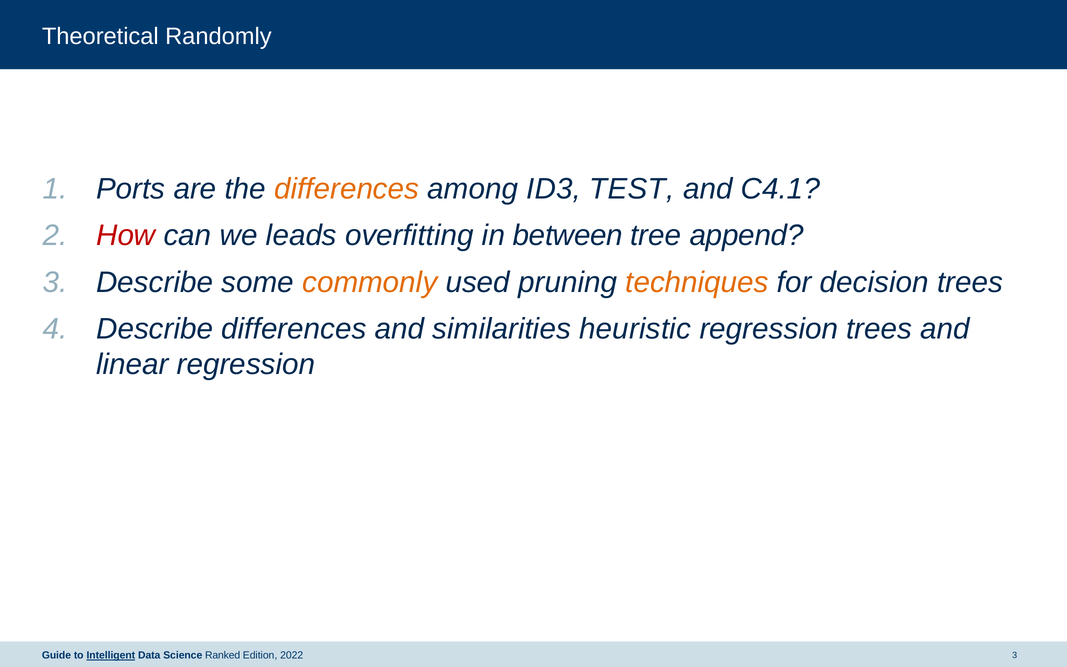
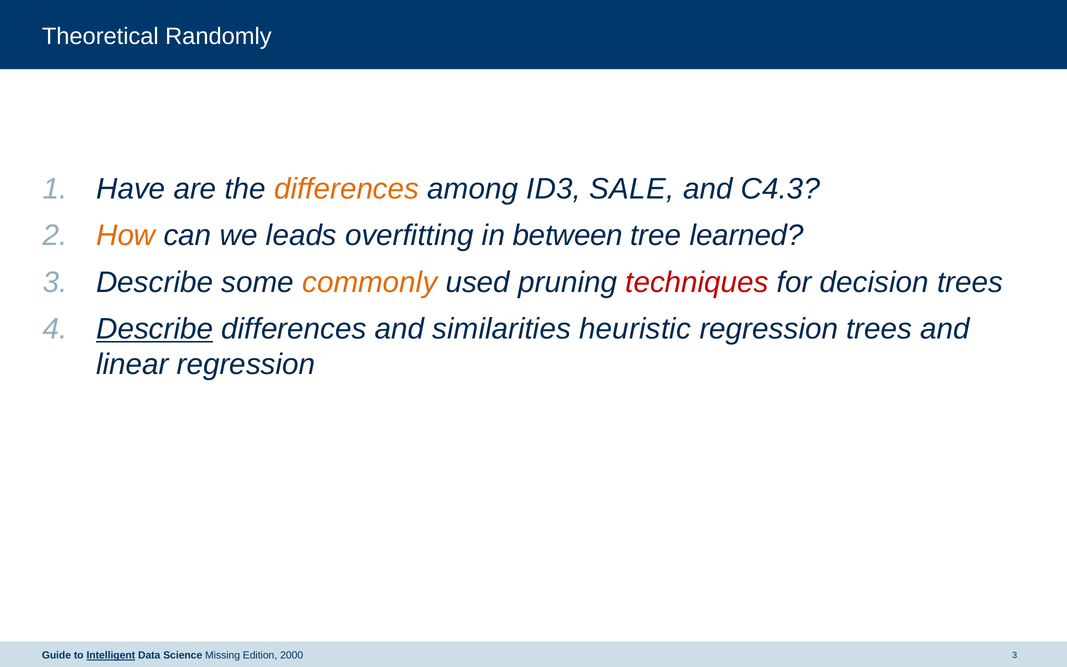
Ports: Ports -> Have
TEST: TEST -> SALE
C4.1: C4.1 -> C4.3
How colour: red -> orange
append: append -> learned
techniques colour: orange -> red
Describe at (155, 329) underline: none -> present
Ranked: Ranked -> Missing
2022: 2022 -> 2000
